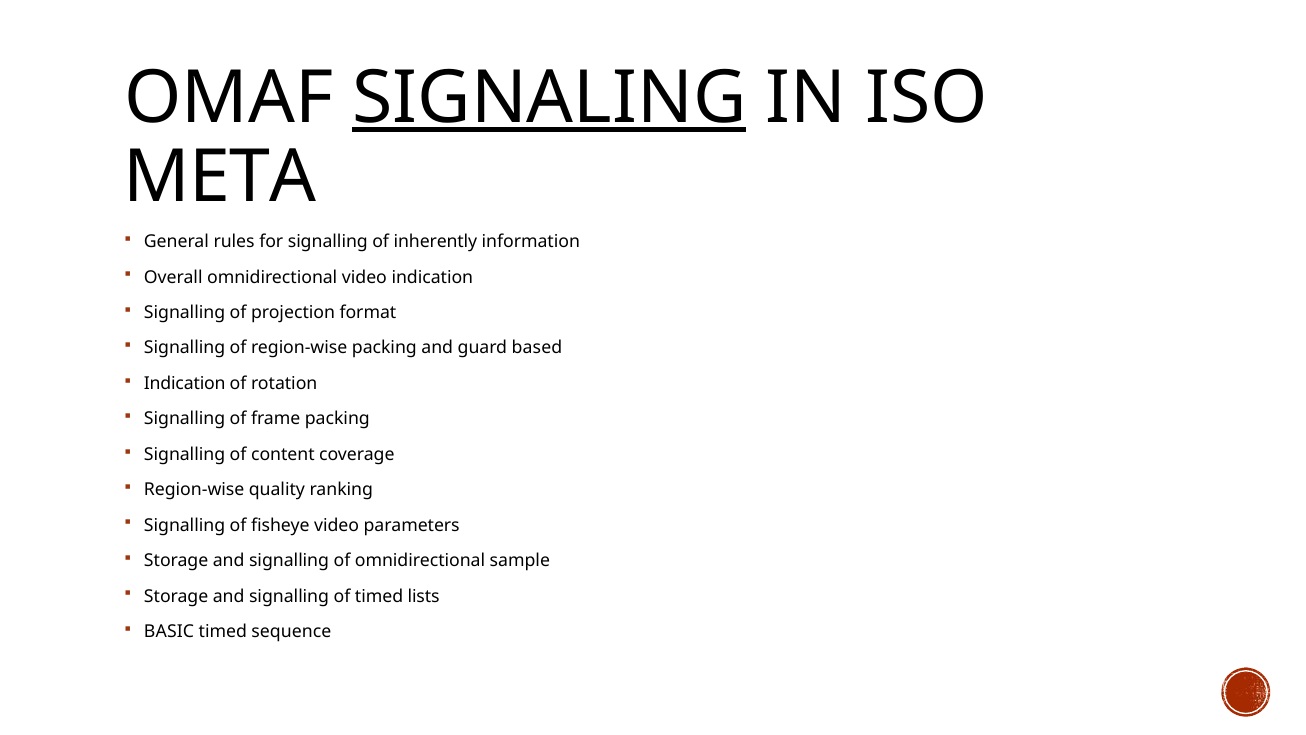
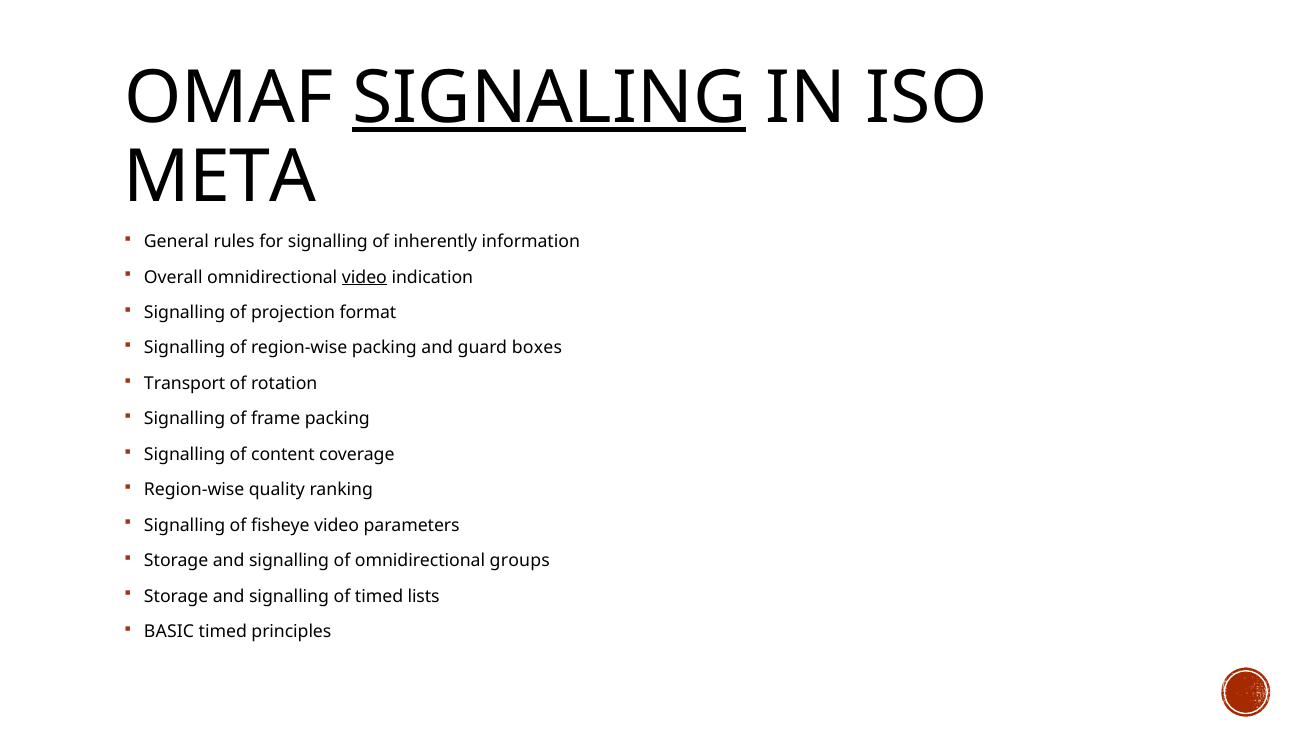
video at (364, 277) underline: none -> present
based: based -> boxes
Indication at (185, 383): Indication -> Transport
sample: sample -> groups
sequence: sequence -> principles
